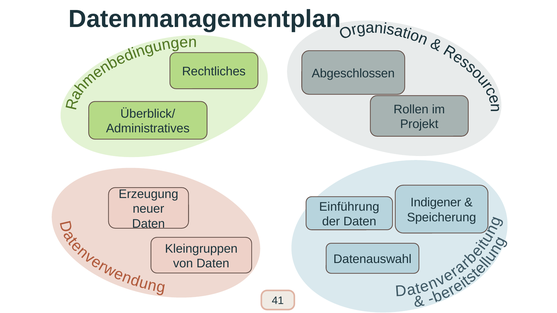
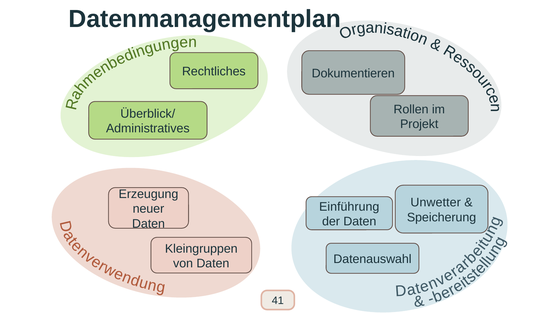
Abgeschlossen: Abgeschlossen -> Dokumentieren
Indigener: Indigener -> Unwetter
